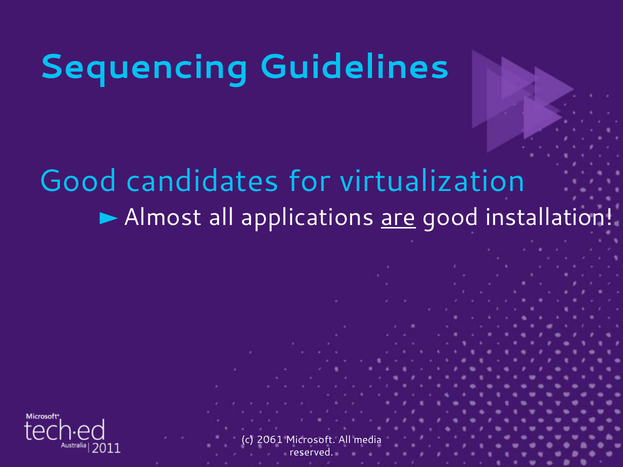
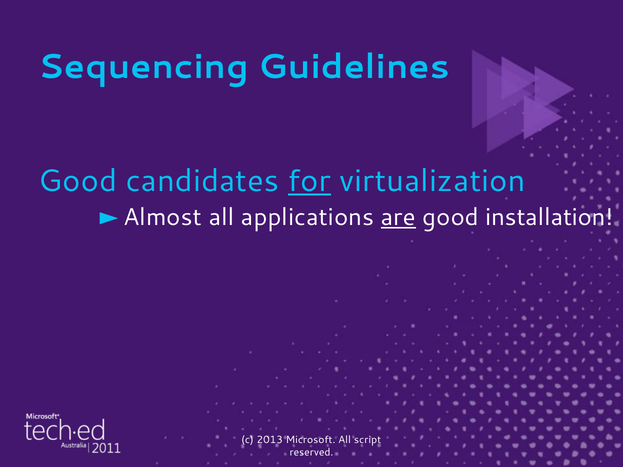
for underline: none -> present
2061: 2061 -> 2013
media: media -> script
